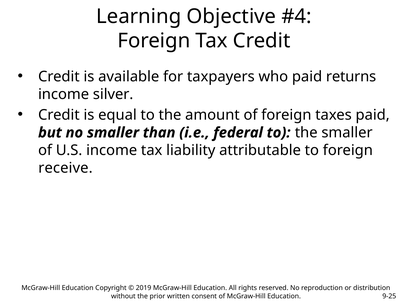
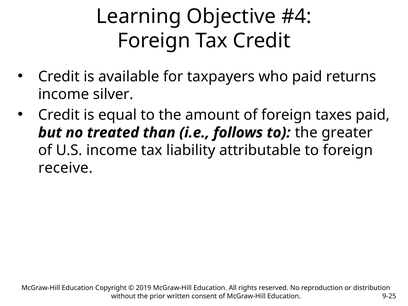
no smaller: smaller -> treated
federal: federal -> follows
the smaller: smaller -> greater
